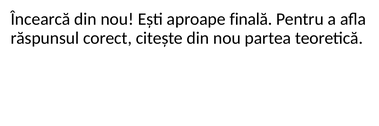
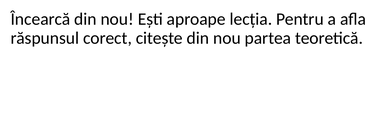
finală: finală -> lecția
